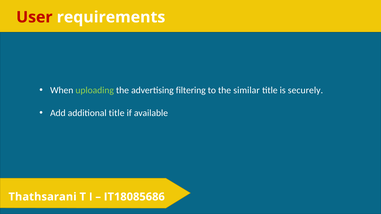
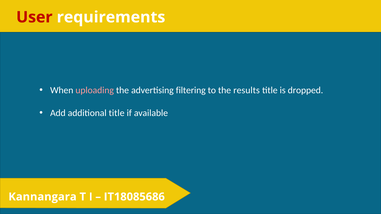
uploading colour: light green -> pink
similar: similar -> results
securely: securely -> dropped
Thathsarani: Thathsarani -> Kannangara
